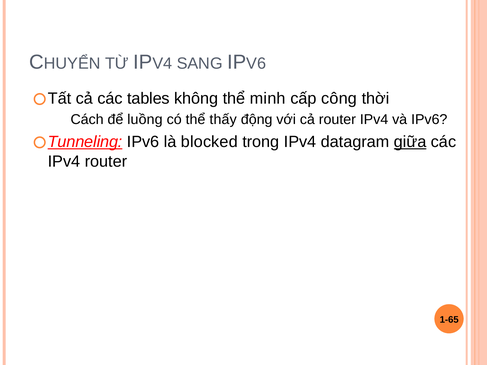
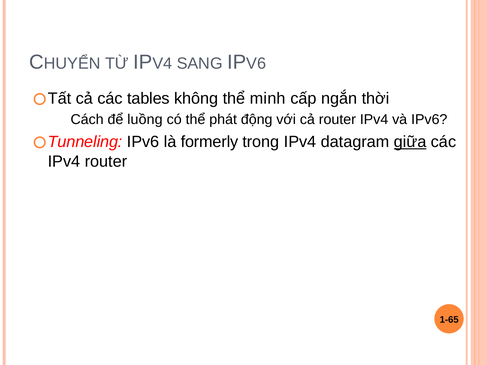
công: công -> ngắn
thấy: thấy -> phát
Tunneling underline: present -> none
blocked: blocked -> formerly
